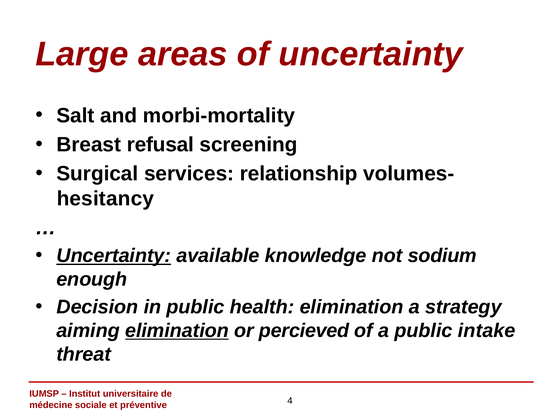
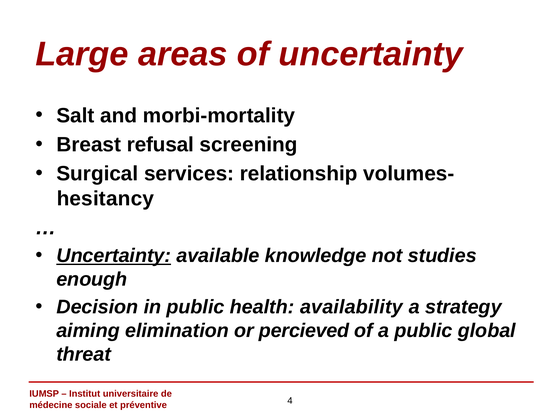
sodium: sodium -> studies
health elimination: elimination -> availability
elimination at (177, 331) underline: present -> none
intake: intake -> global
